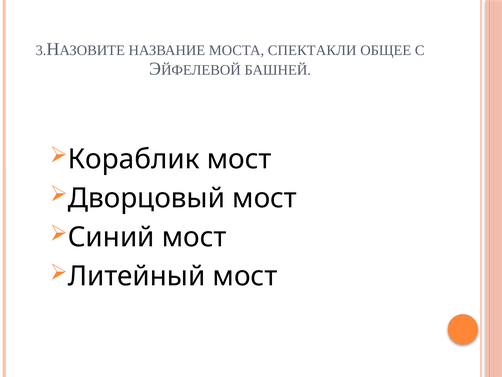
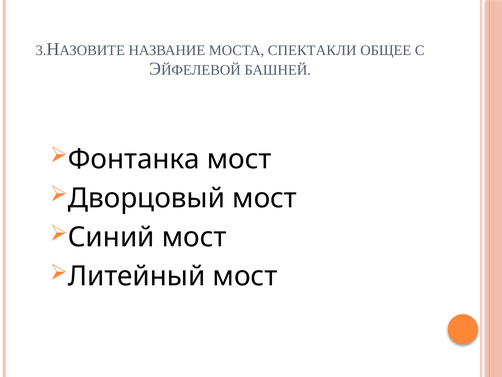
Кораблик: Кораблик -> Фонтанка
